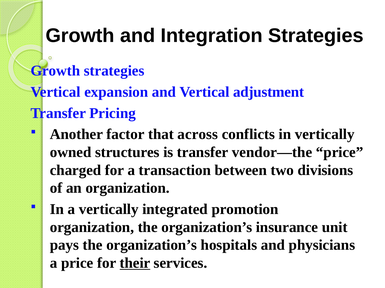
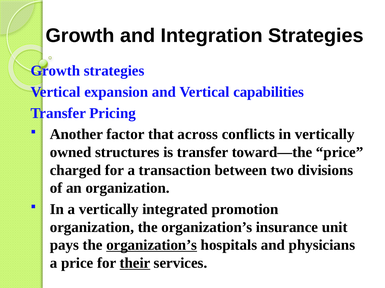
adjustment: adjustment -> capabilities
vendor—the: vendor—the -> toward—the
organization’s at (152, 246) underline: none -> present
